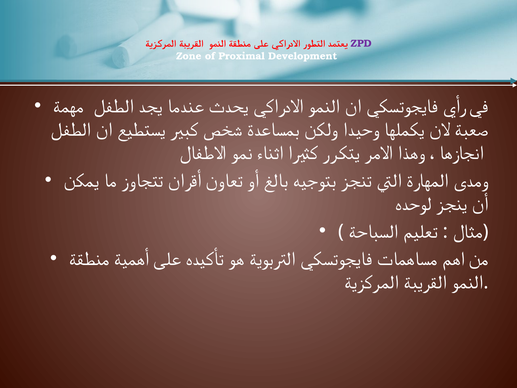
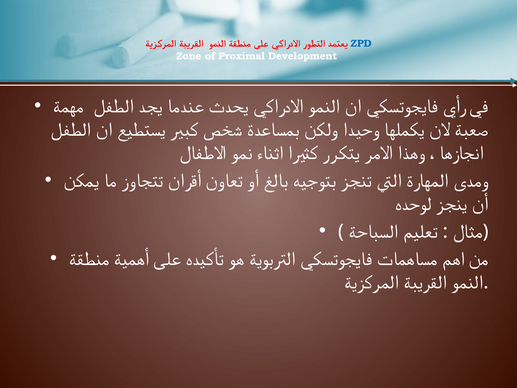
ZPD colour: purple -> blue
